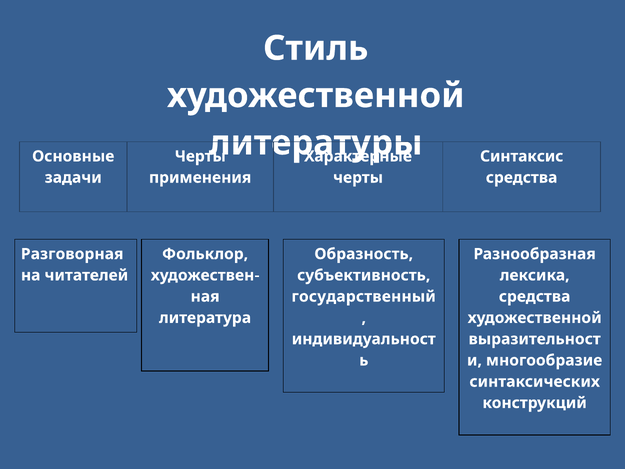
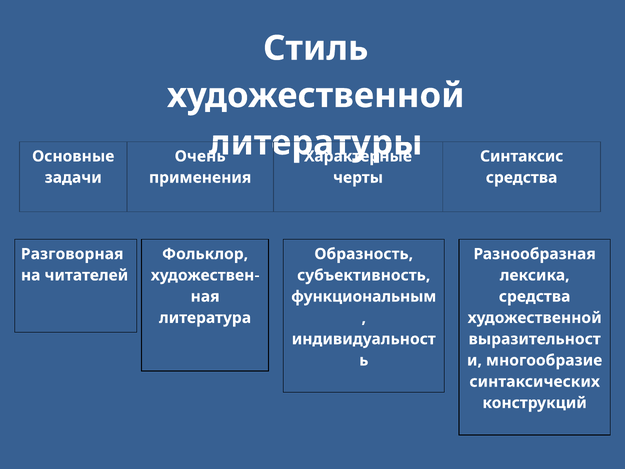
Черты at (200, 156): Черты -> Очень
государственный: государственный -> функциональным
